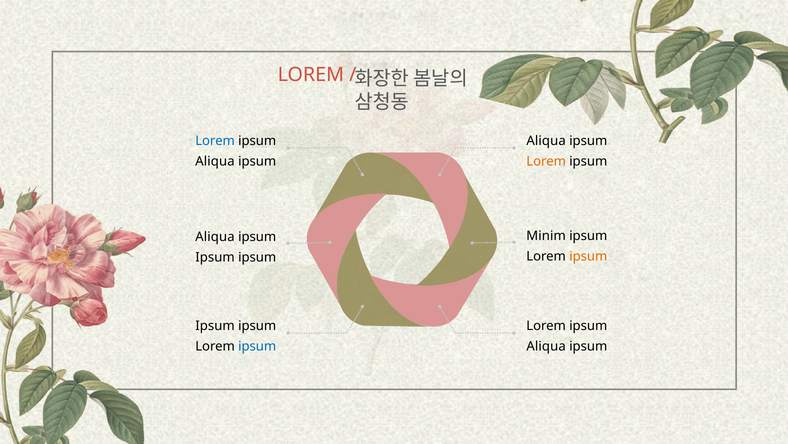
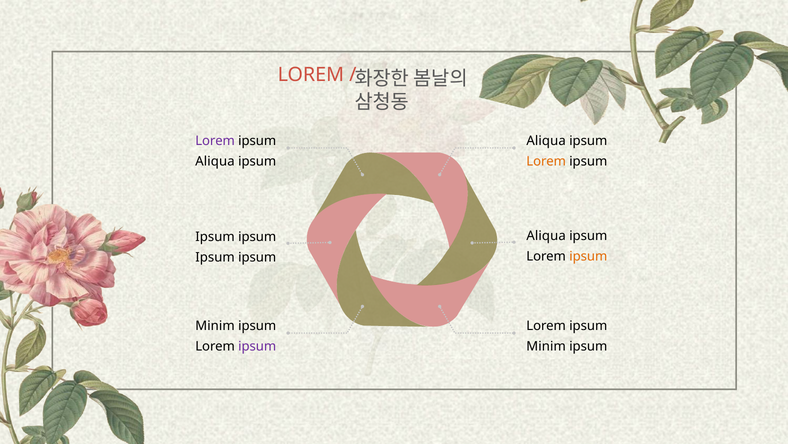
Lorem at (215, 141) colour: blue -> purple
Minim at (546, 235): Minim -> Aliqua
Aliqua at (215, 236): Aliqua -> Ipsum
Ipsum at (215, 326): Ipsum -> Minim
ipsum at (257, 346) colour: blue -> purple
Aliqua at (546, 346): Aliqua -> Minim
